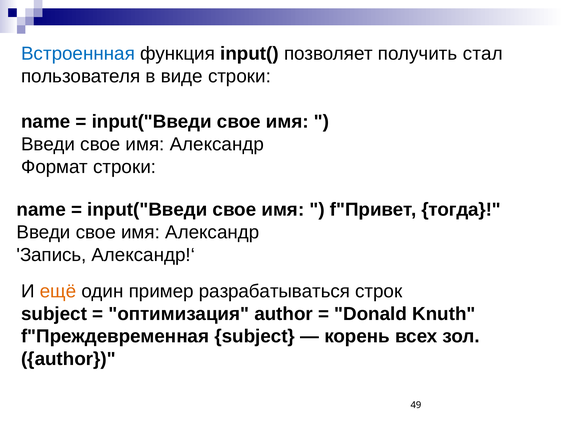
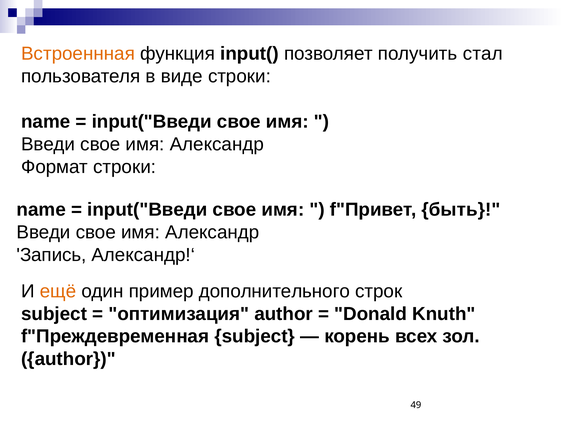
Встроеннная colour: blue -> orange
тогда: тогда -> быть
разрабатываться: разрабатываться -> дополнительного
